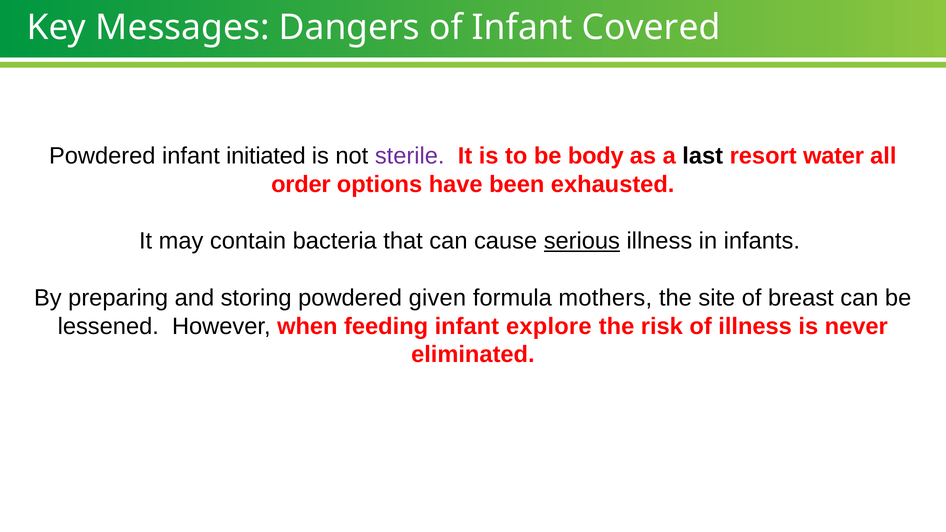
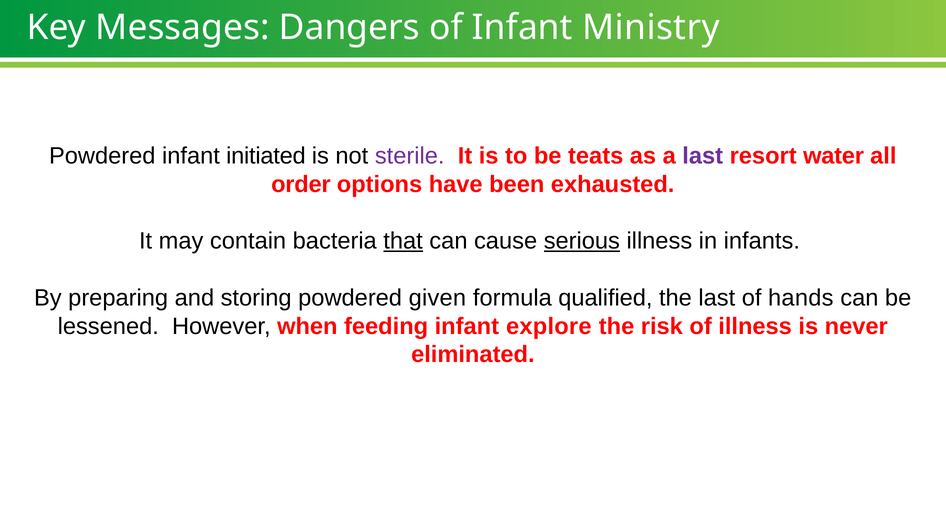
Covered: Covered -> Ministry
body: body -> teats
last at (703, 156) colour: black -> purple
that underline: none -> present
mothers: mothers -> qualified
the site: site -> last
breast: breast -> hands
